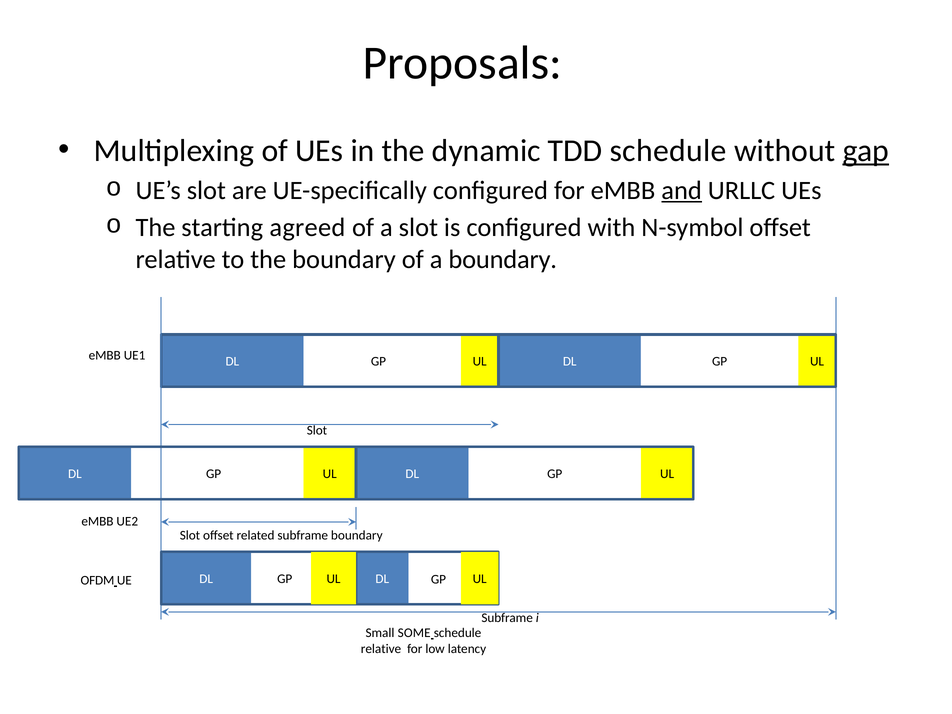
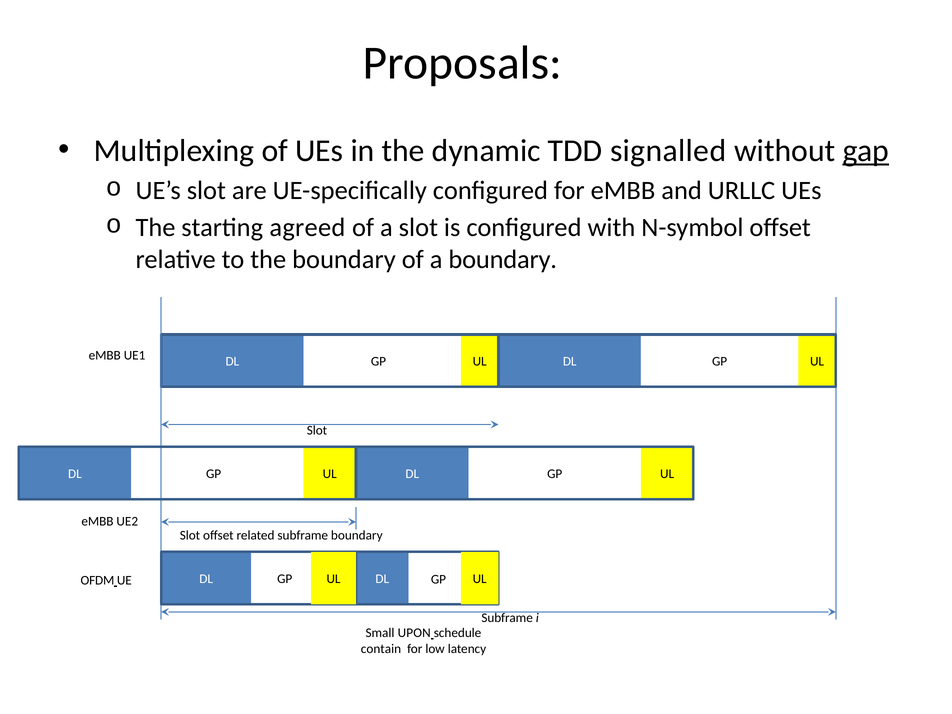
TDD schedule: schedule -> signalled
and underline: present -> none
SOME: SOME -> UPON
relative at (381, 649): relative -> contain
